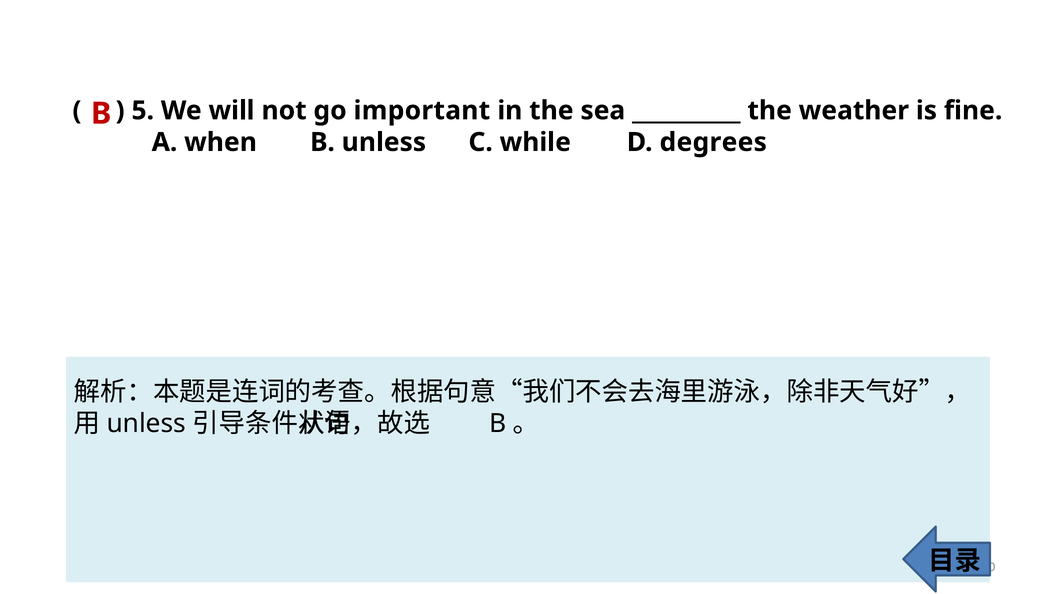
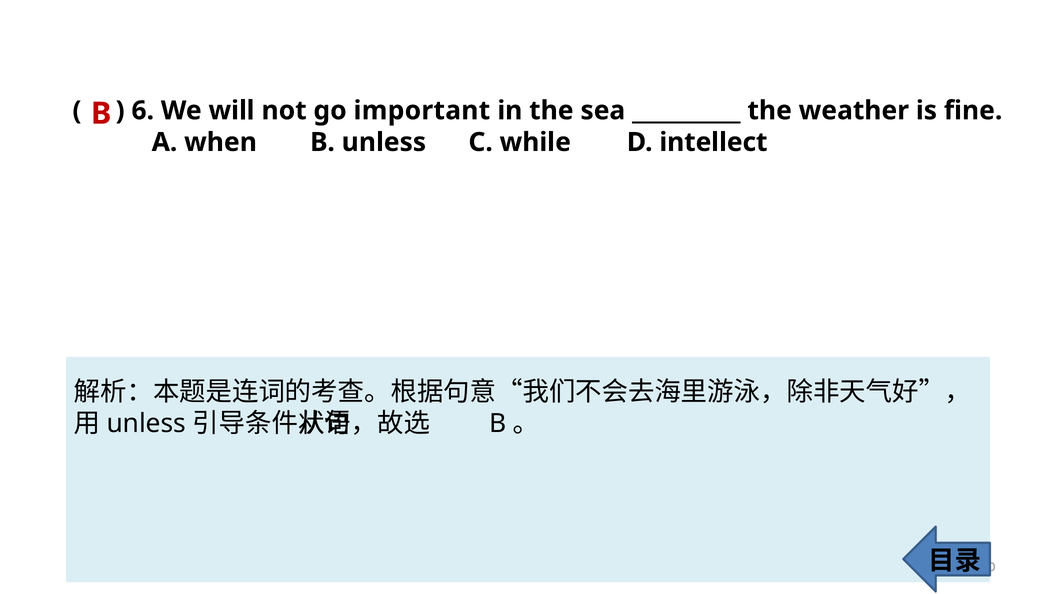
5: 5 -> 6
degrees: degrees -> intellect
